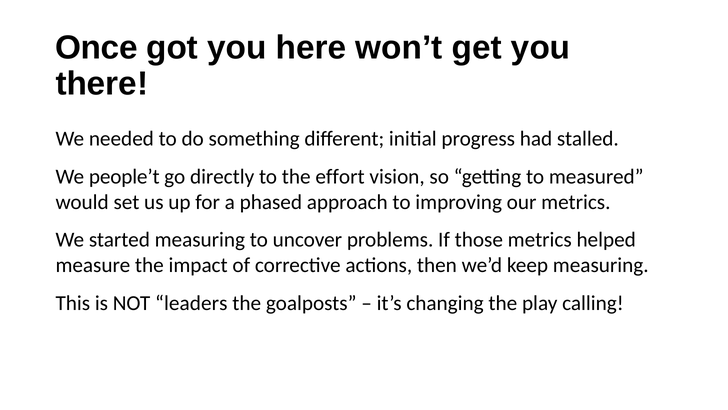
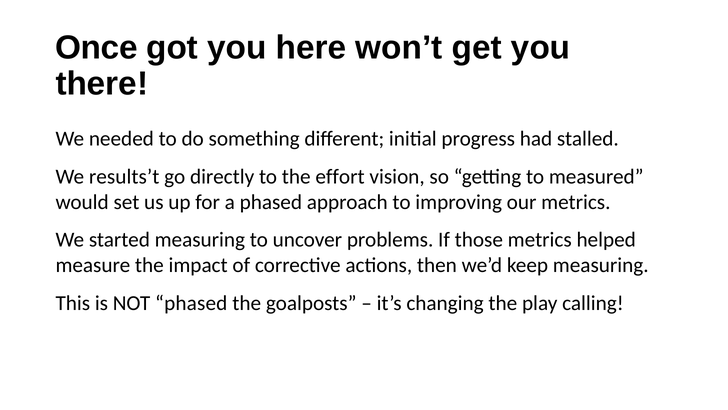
people’t: people’t -> results’t
NOT leaders: leaders -> phased
